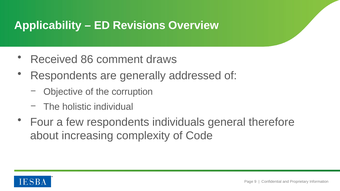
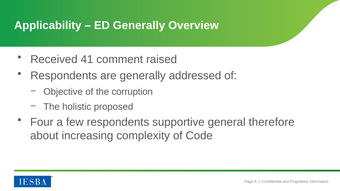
ED Revisions: Revisions -> Generally
86: 86 -> 41
draws: draws -> raised
individual: individual -> proposed
individuals: individuals -> supportive
